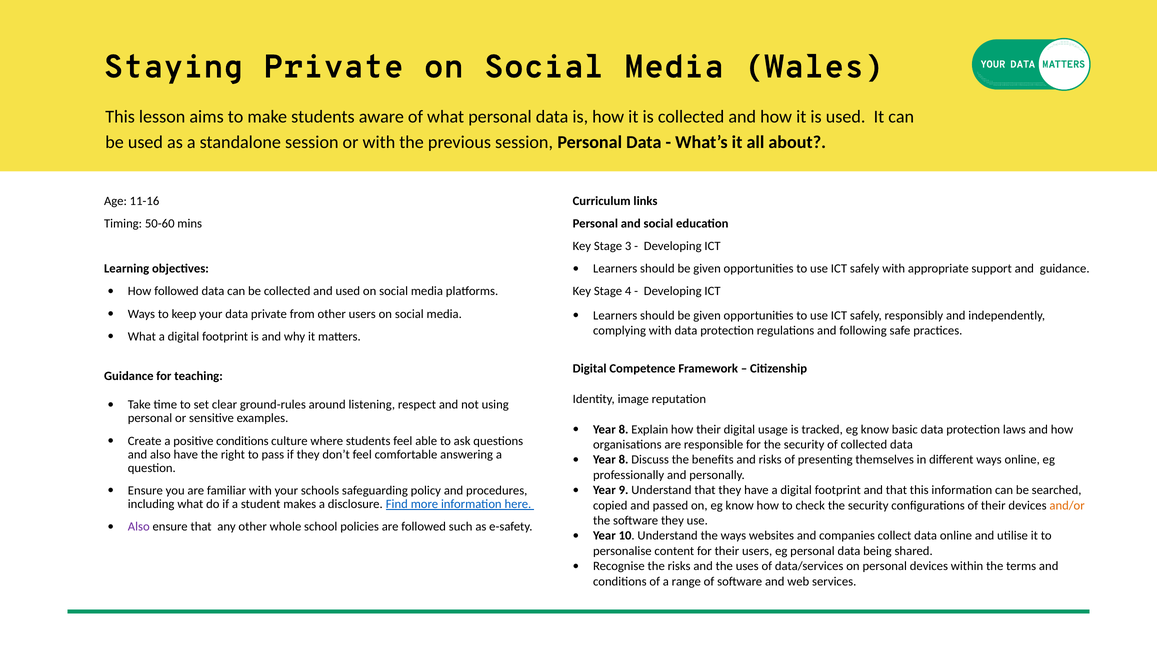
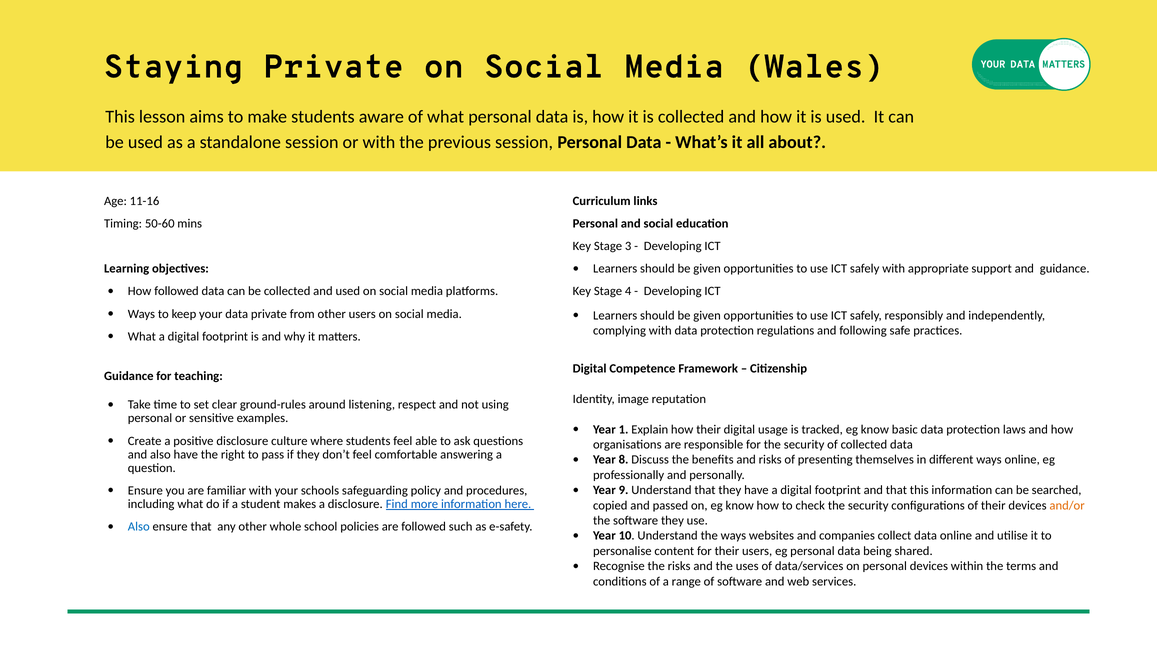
8 at (624, 429): 8 -> 1
positive conditions: conditions -> disclosure
Also at (139, 527) colour: purple -> blue
